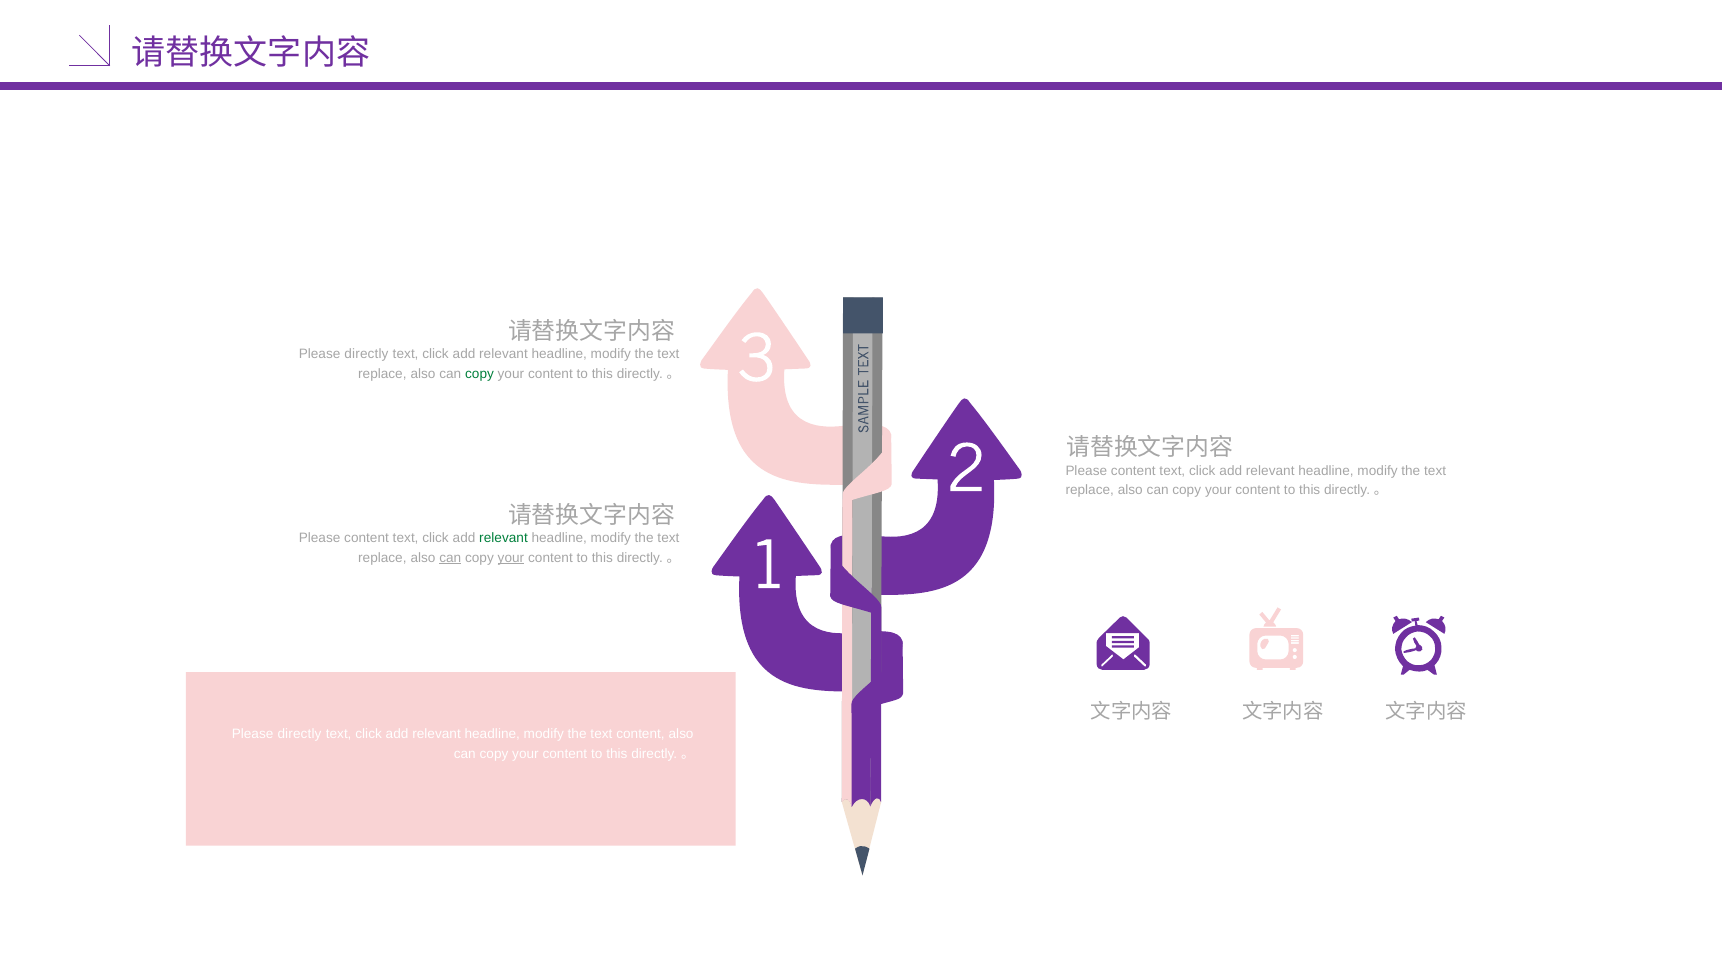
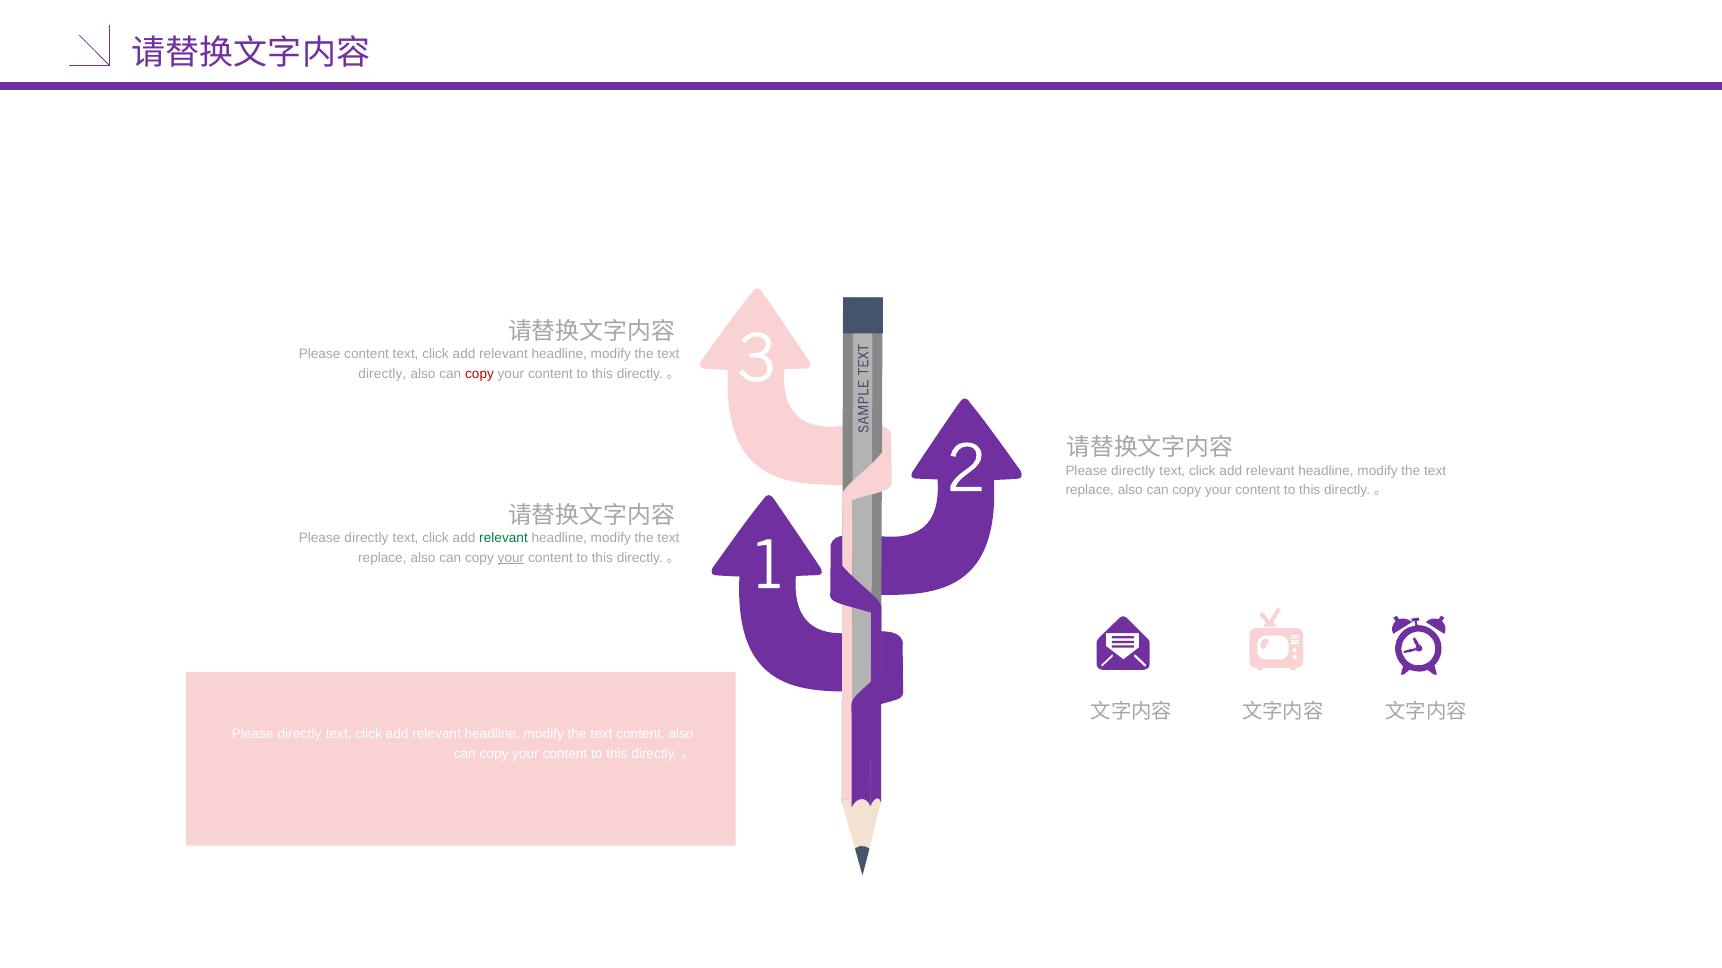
directly at (366, 355): directly -> content
replace at (382, 374): replace -> directly
copy at (480, 374) colour: green -> red
content at (1133, 471): content -> directly
content at (367, 538): content -> directly
can at (450, 558) underline: present -> none
